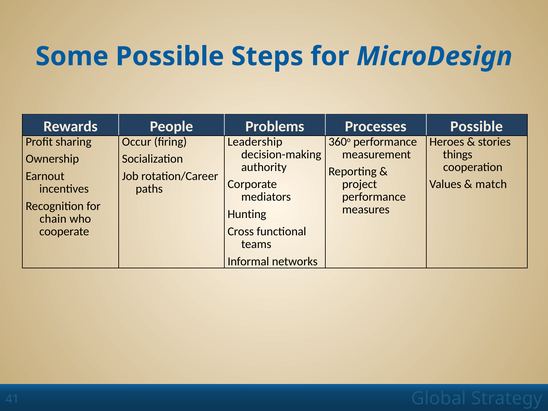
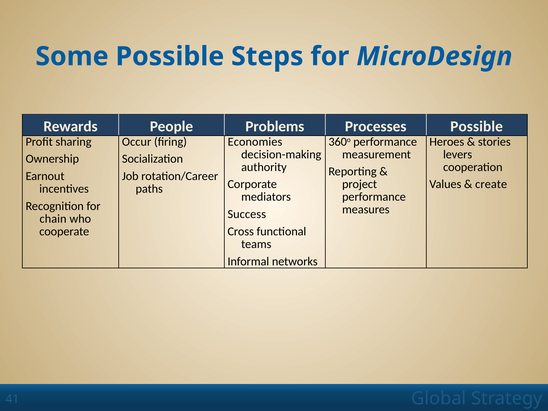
Leadership: Leadership -> Economies
things: things -> levers
match: match -> create
Hunting: Hunting -> Success
